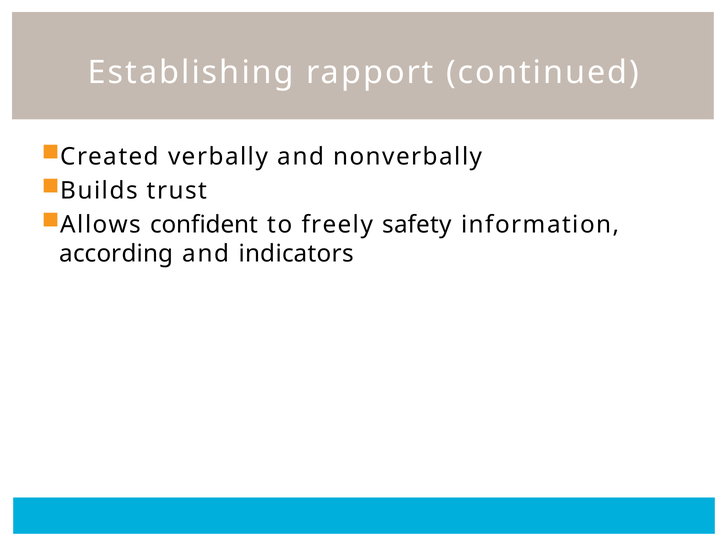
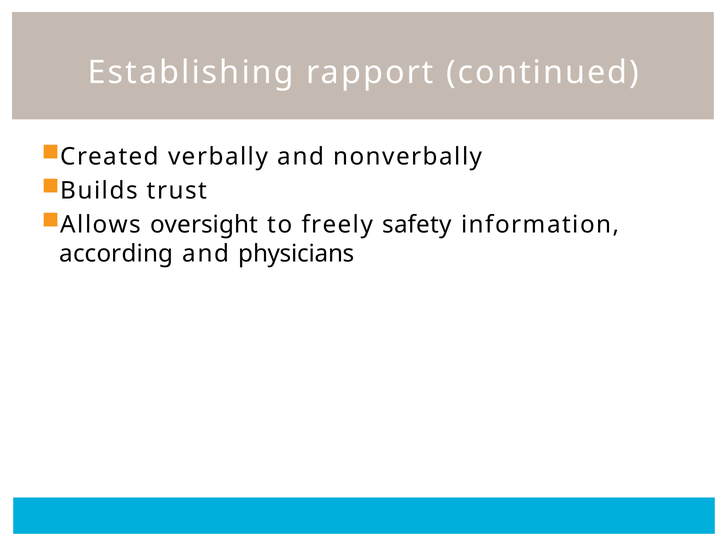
confident: confident -> oversight
indicators: indicators -> physicians
